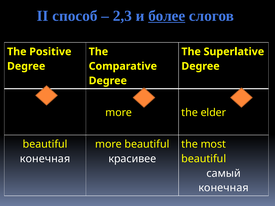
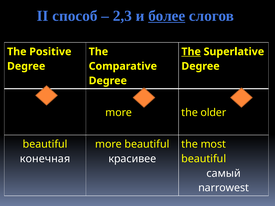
The at (191, 52) underline: none -> present
elder: elder -> older
конечная at (224, 188): конечная -> narrowest
